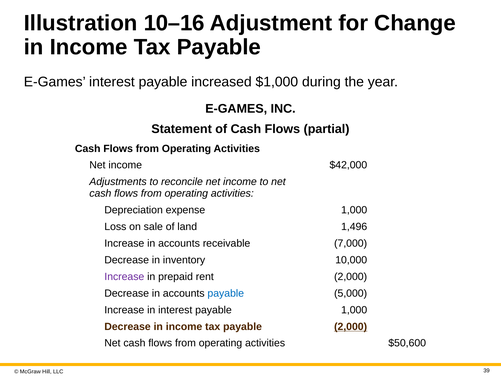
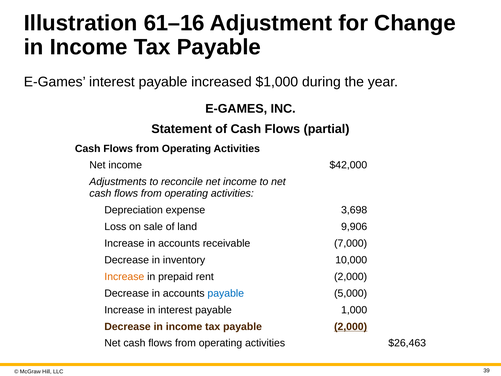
10–16: 10–16 -> 61–16
expense 1,000: 1,000 -> 3,698
1,496: 1,496 -> 9,906
Increase at (124, 276) colour: purple -> orange
$50,600: $50,600 -> $26,463
